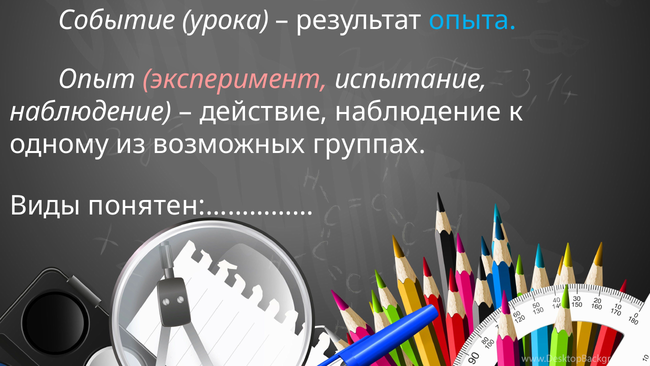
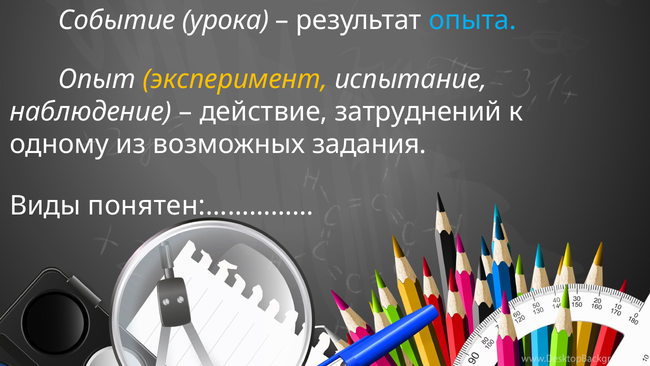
эксперимент colour: pink -> yellow
действие наблюдение: наблюдение -> затруднений
группах: группах -> задания
